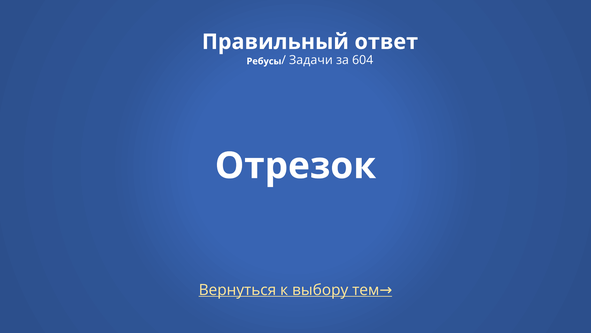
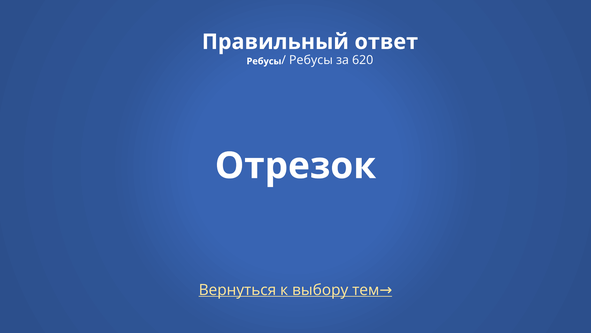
Задачи at (311, 60): Задачи -> Ребусы
604: 604 -> 620
